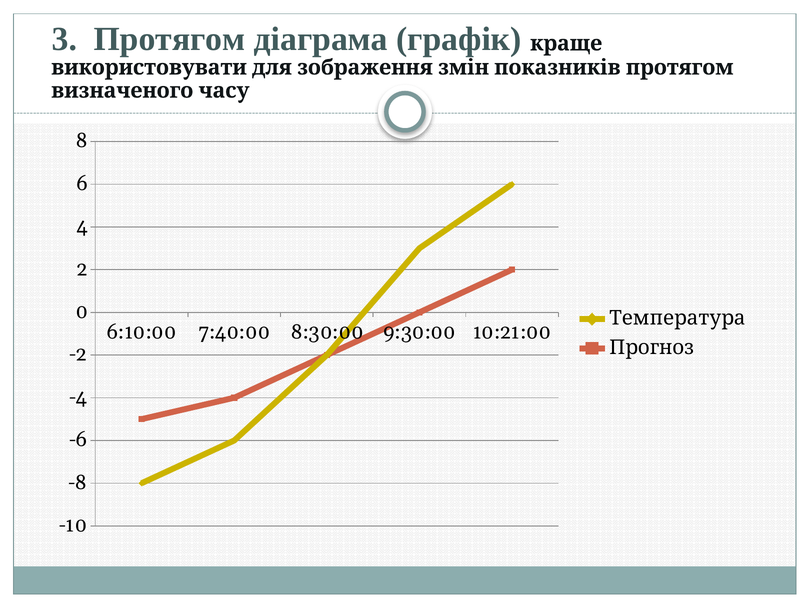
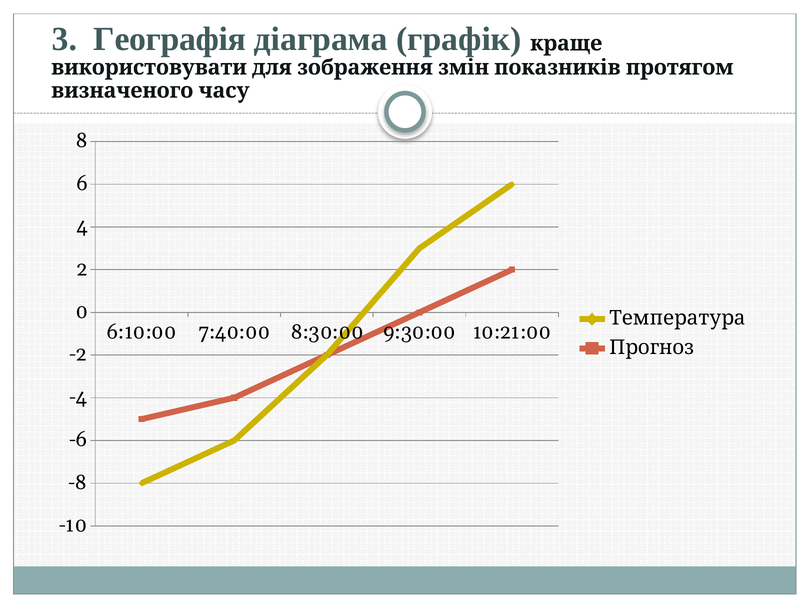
3 Протягом: Протягом -> Географія
